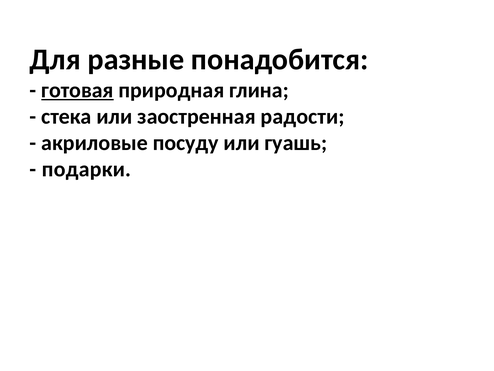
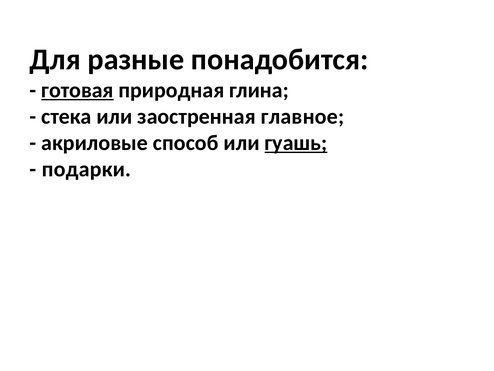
радости: радости -> главное
посуду: посуду -> способ
гуашь underline: none -> present
